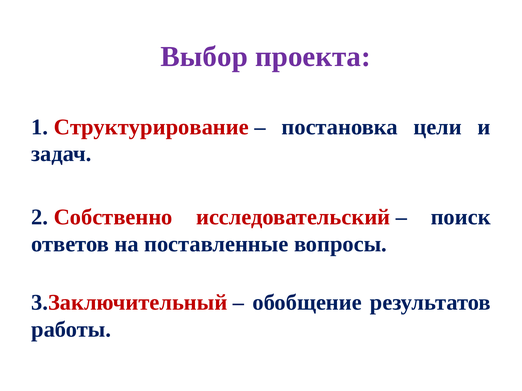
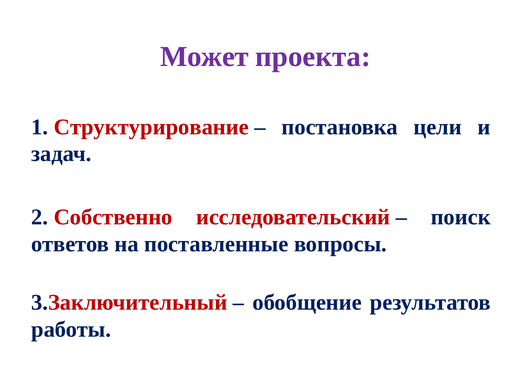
Выбор: Выбор -> Может
